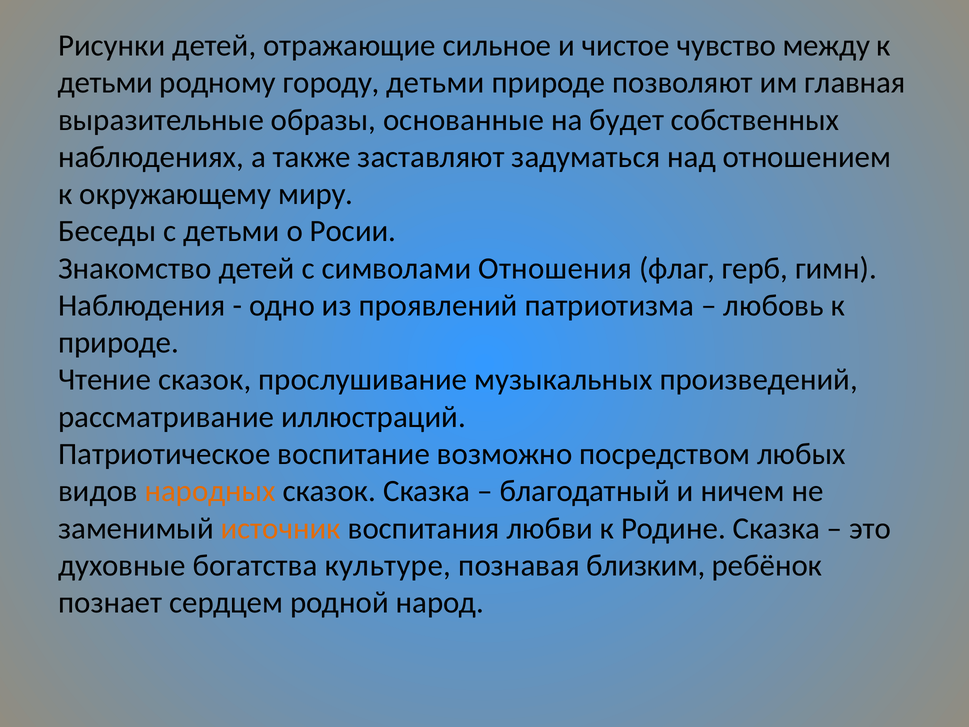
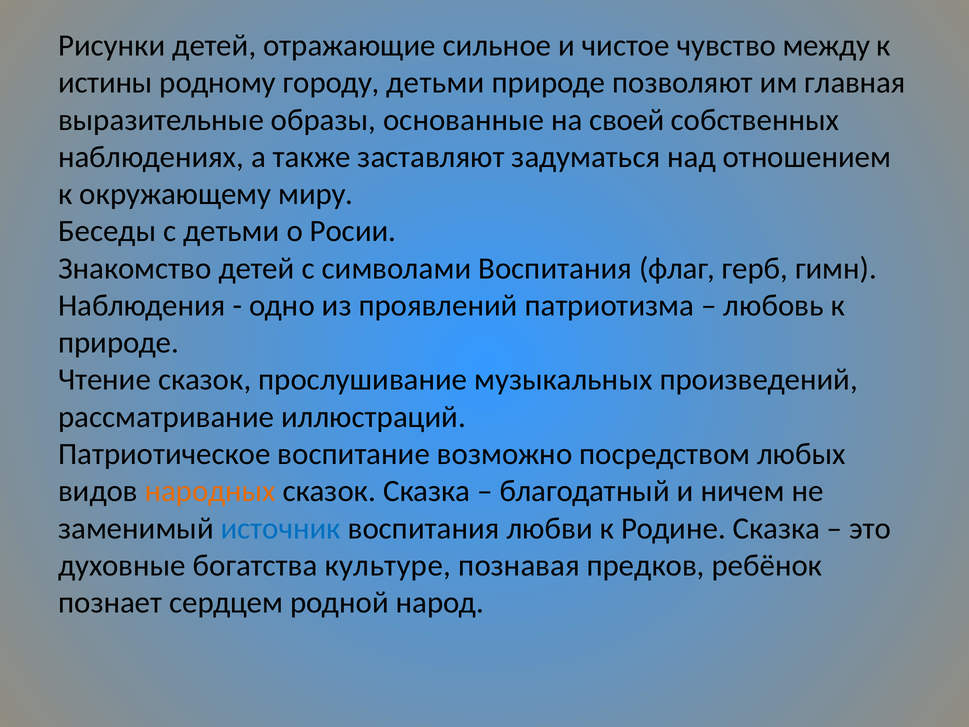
детьми at (105, 83): детьми -> истины
будет: будет -> своей
символами Отношения: Отношения -> Воспитания
источник colour: orange -> blue
близким: близким -> предков
